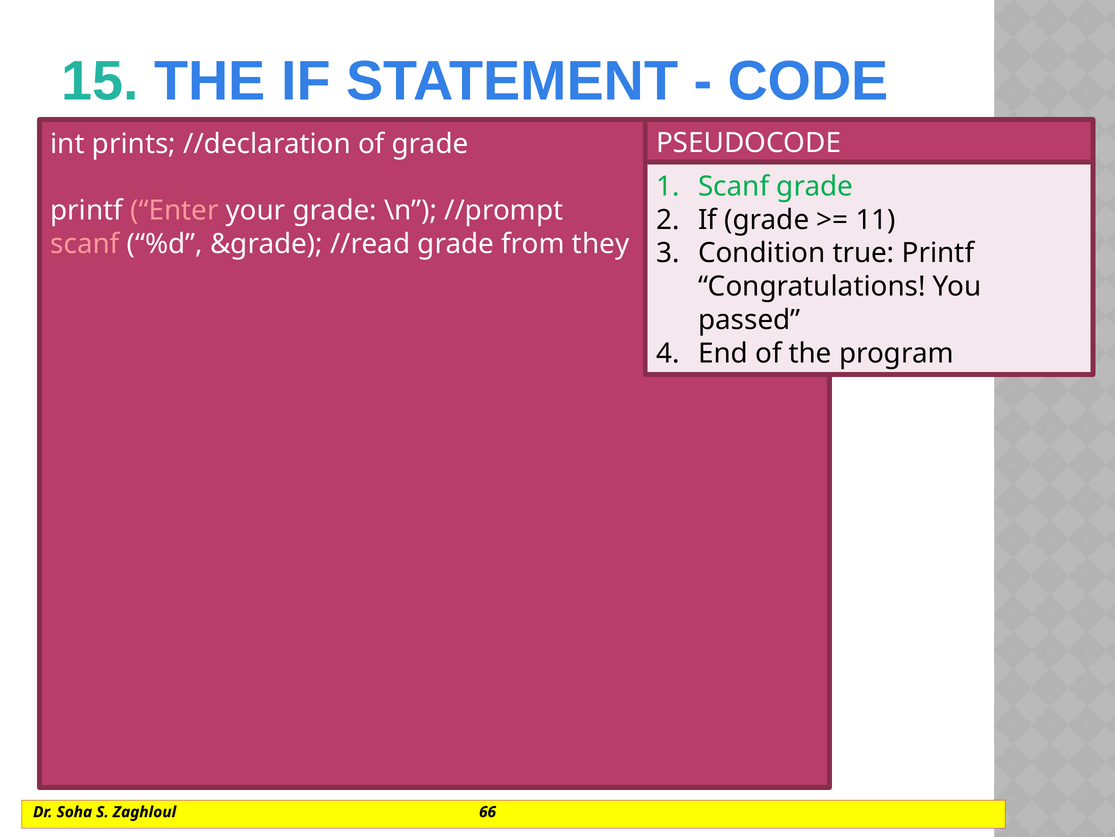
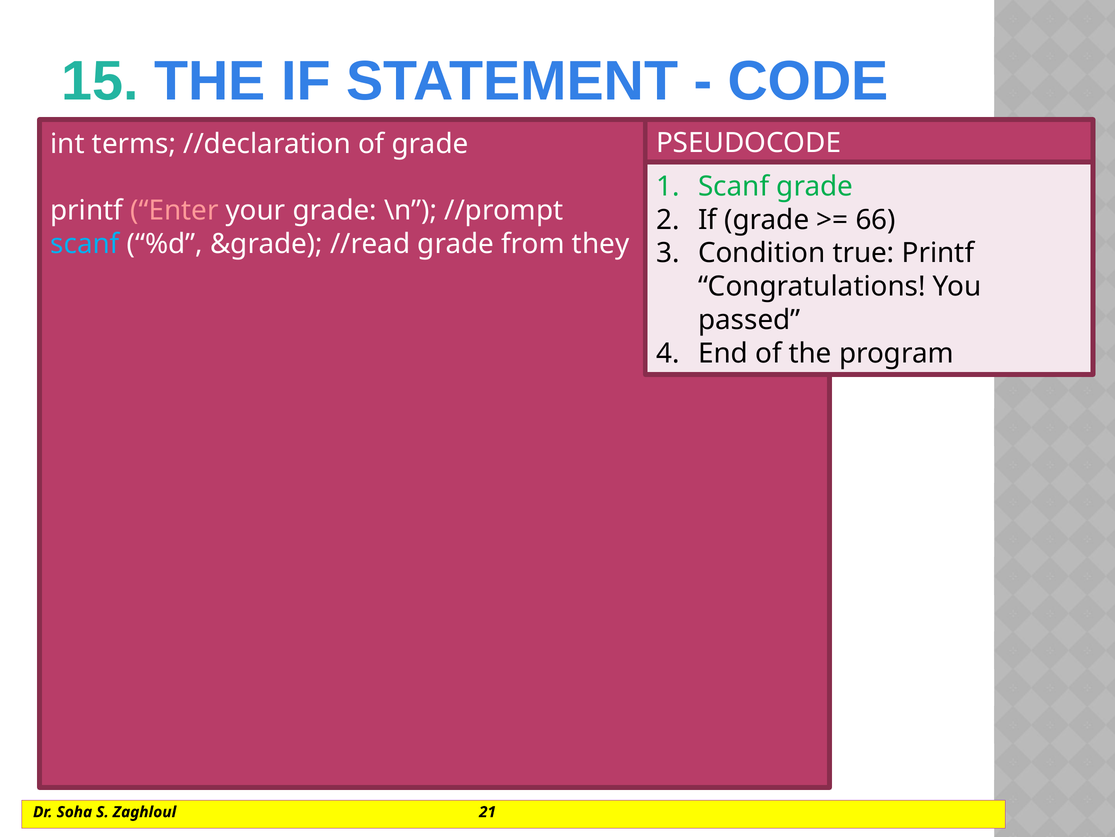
prints: prints -> terms
11: 11 -> 66
scanf at (85, 244) colour: pink -> light blue
66: 66 -> 21
